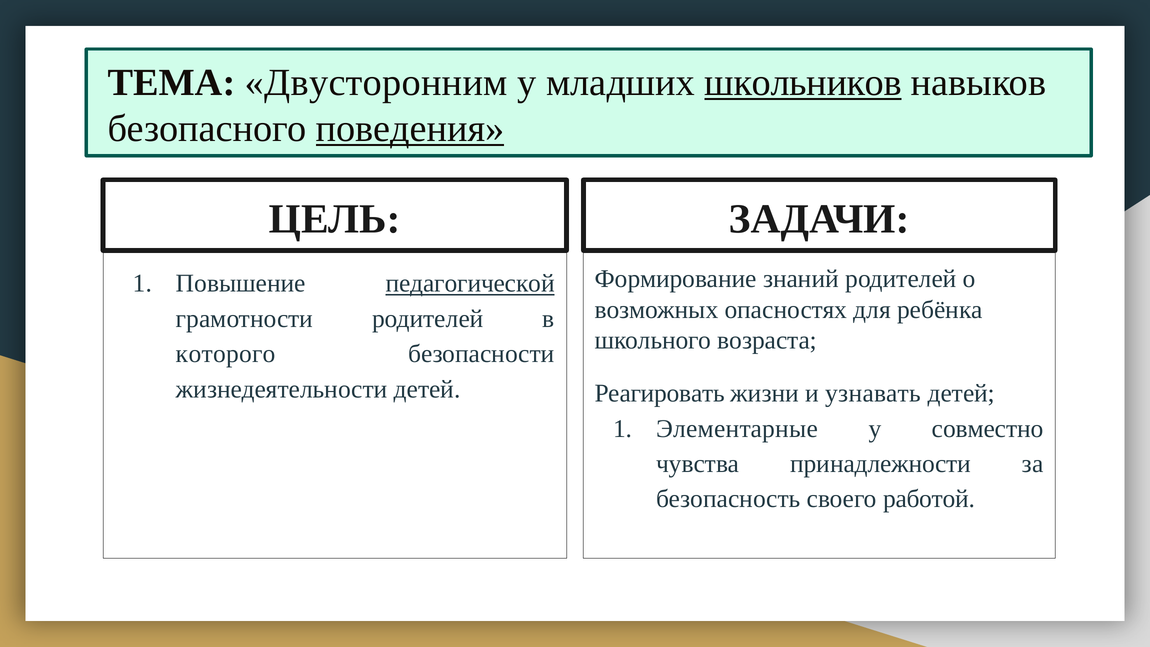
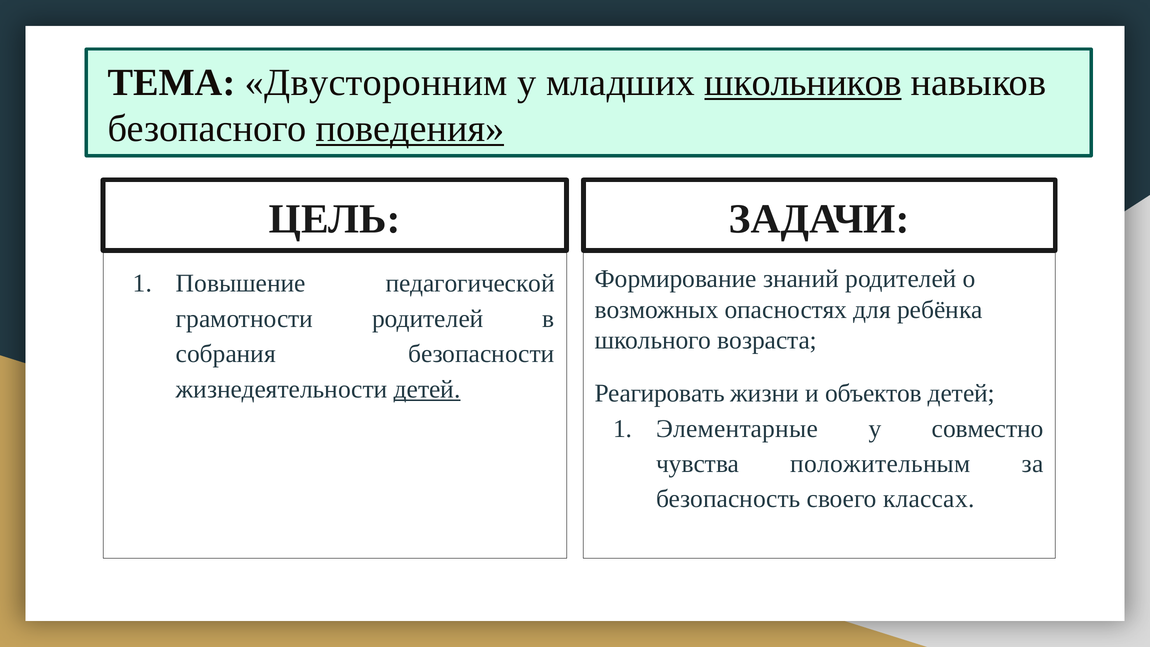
педагогической underline: present -> none
которого: которого -> собрания
детей at (427, 389) underline: none -> present
узнавать: узнавать -> объектов
принадлежности: принадлежности -> положительным
работой: работой -> классах
